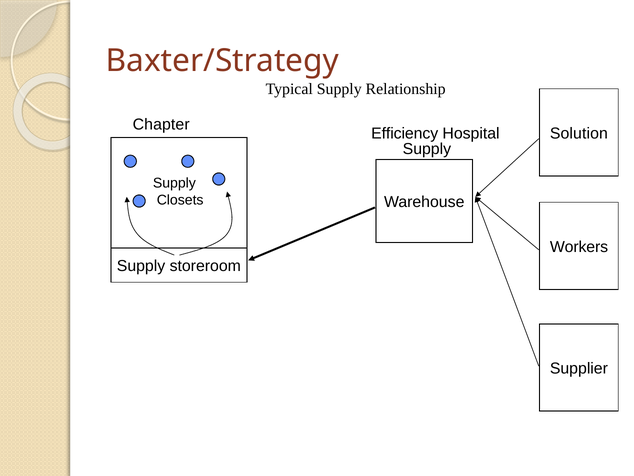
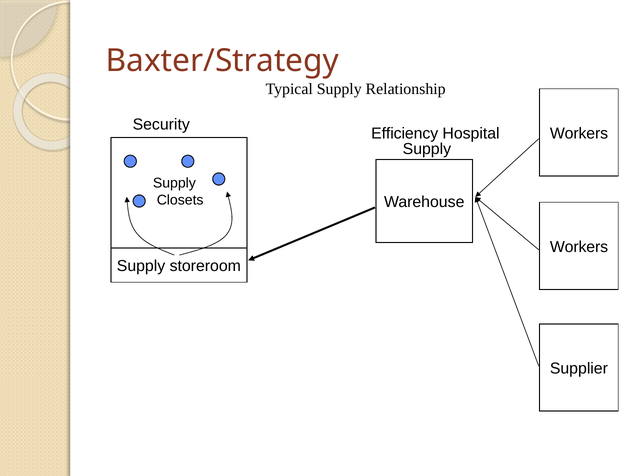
Chapter: Chapter -> Security
Solution at (579, 133): Solution -> Workers
